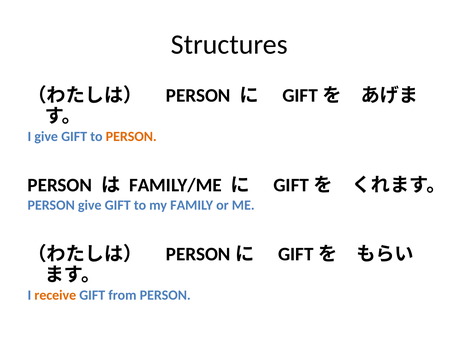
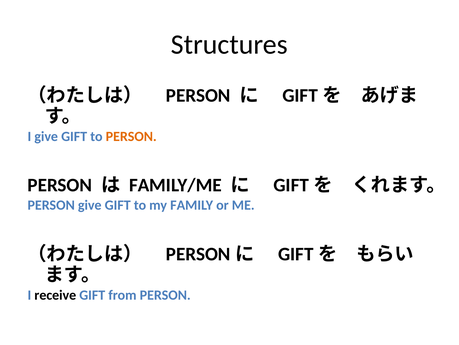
receive colour: orange -> black
